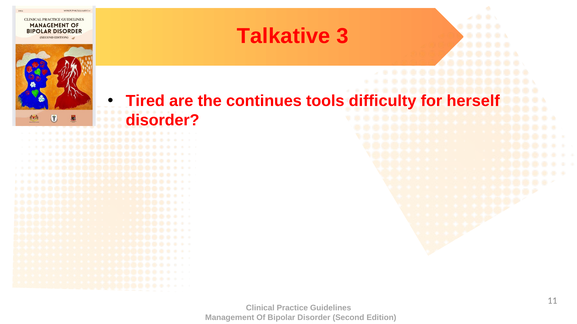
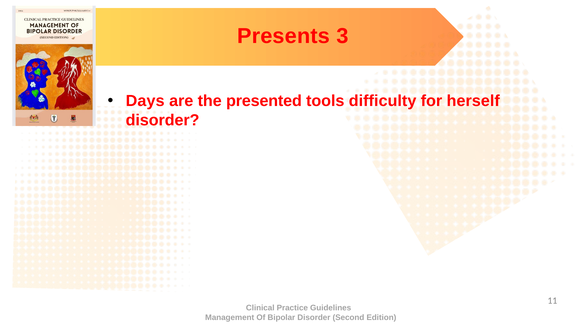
Talkative: Talkative -> Presents
Tired: Tired -> Days
continues: continues -> presented
